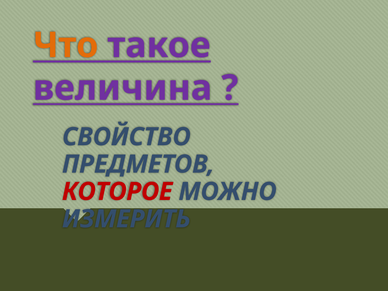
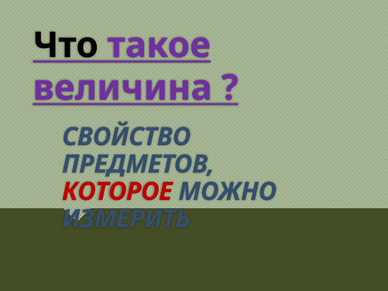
Что colour: orange -> black
